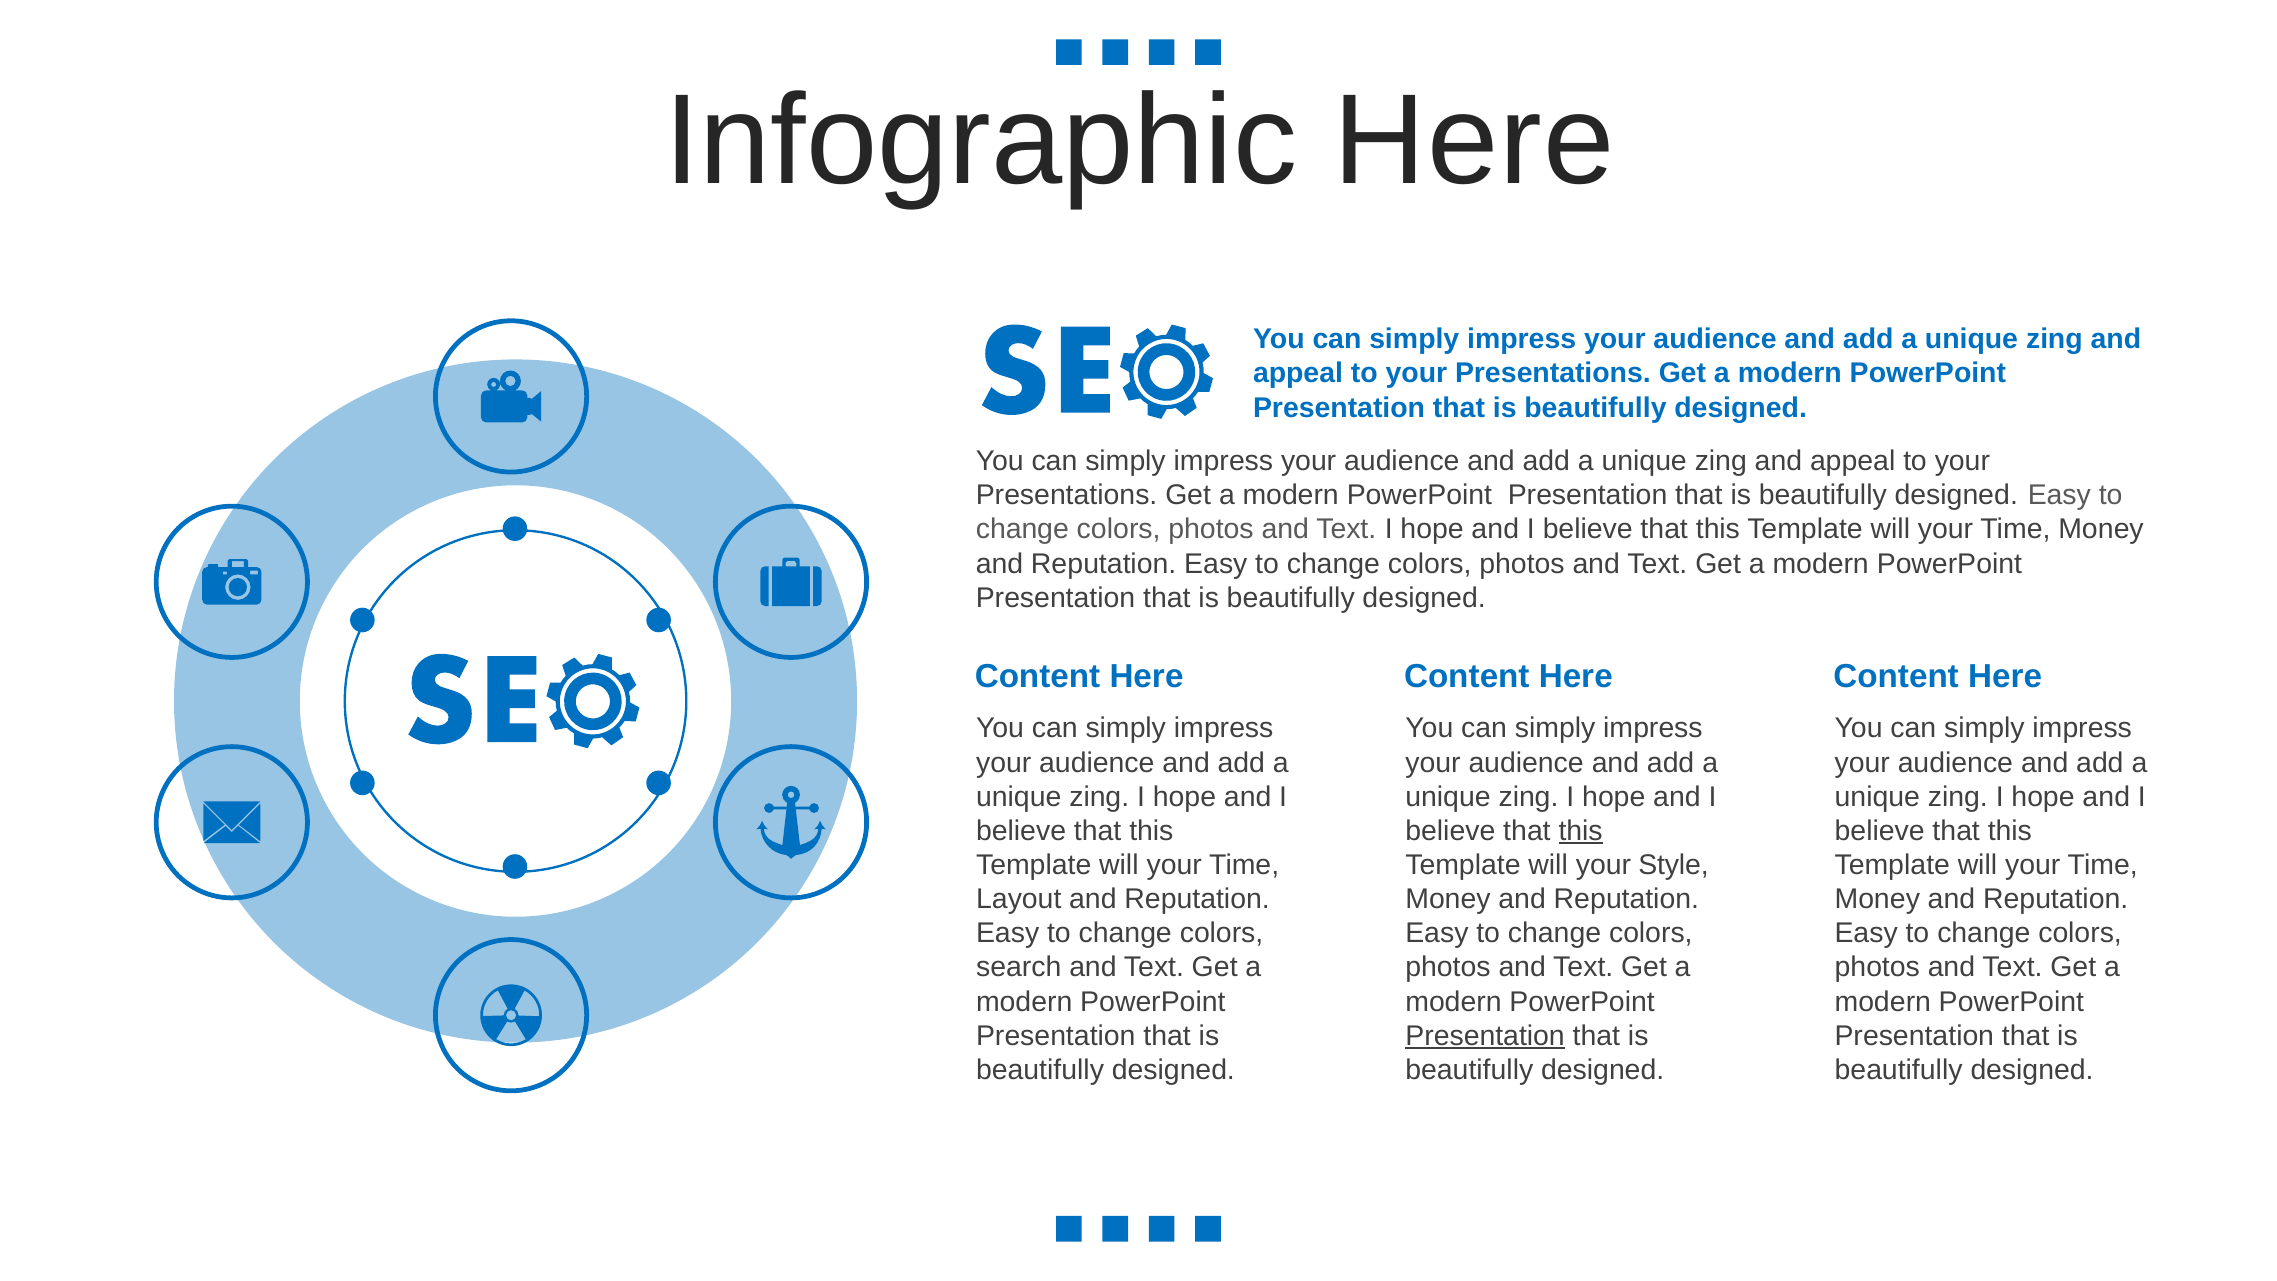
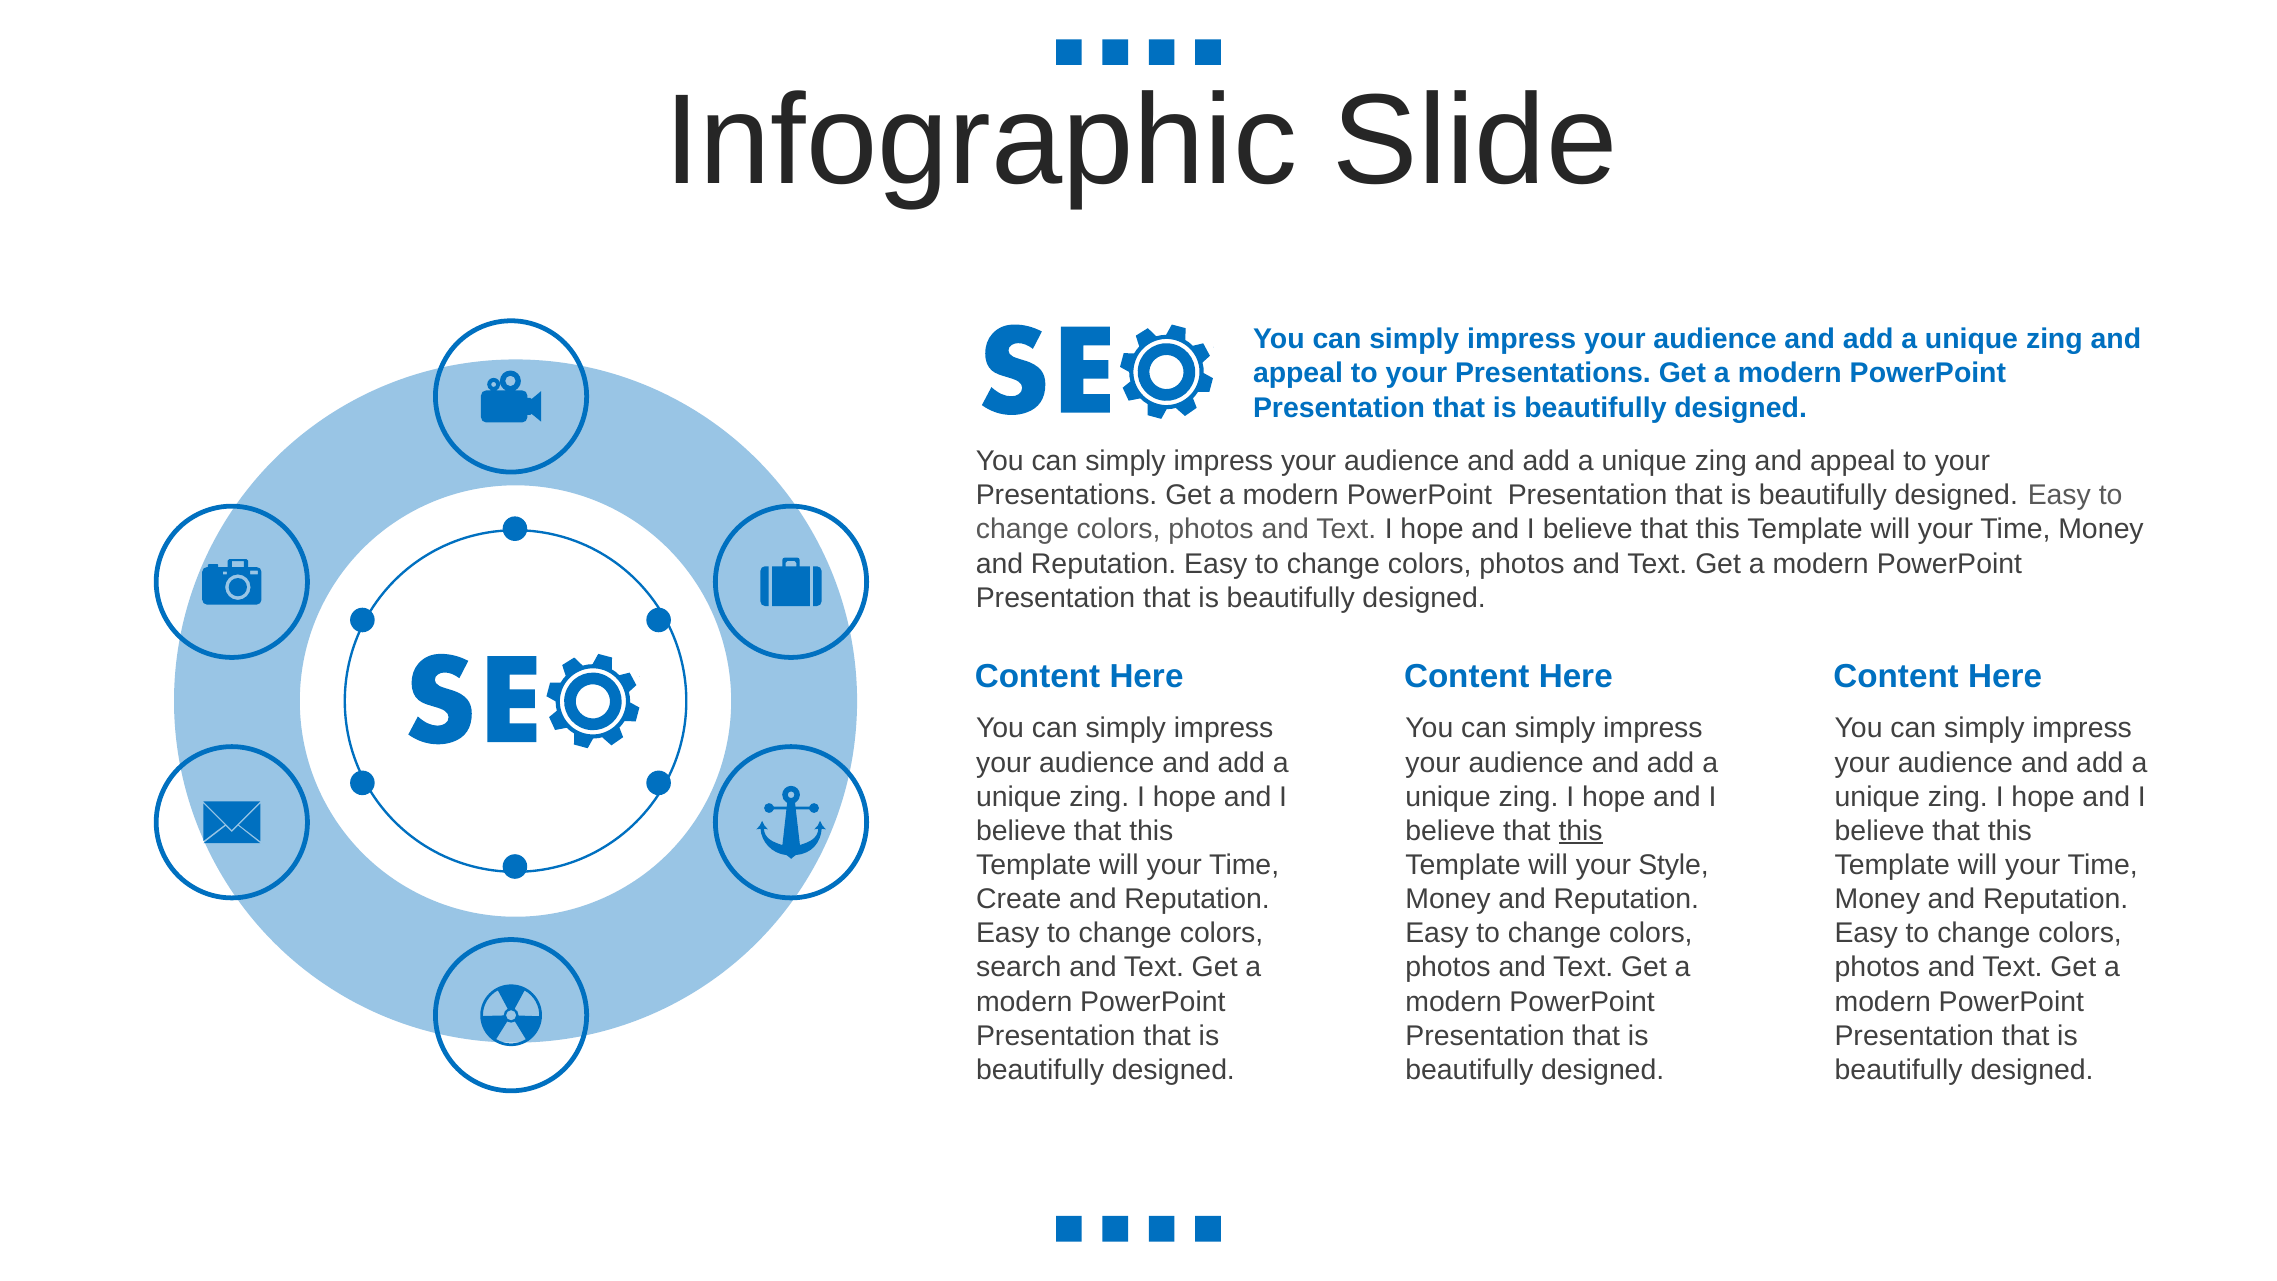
Infographic Here: Here -> Slide
Layout: Layout -> Create
Presentation at (1485, 1036) underline: present -> none
